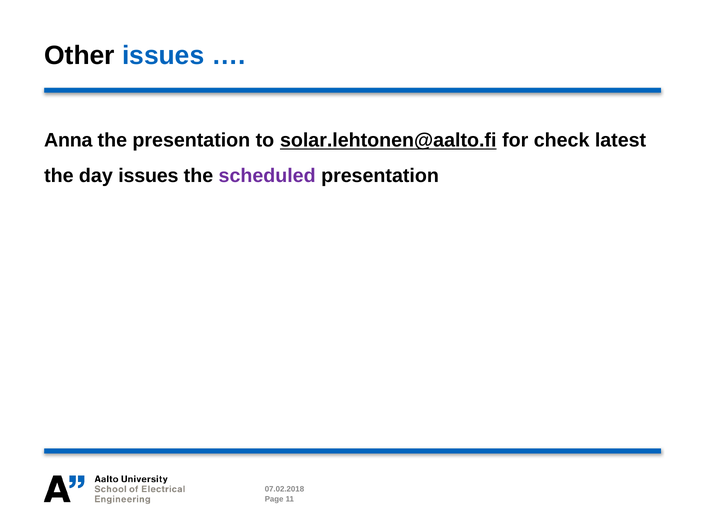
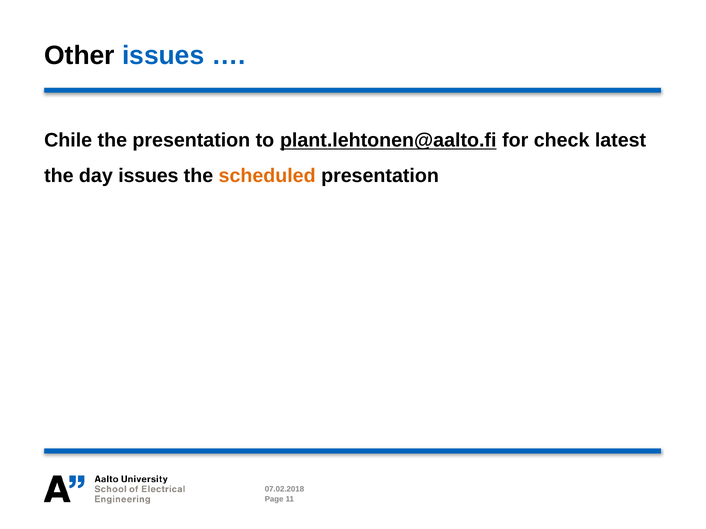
Anna: Anna -> Chile
solar.lehtonen@aalto.fi: solar.lehtonen@aalto.fi -> plant.lehtonen@aalto.fi
scheduled colour: purple -> orange
